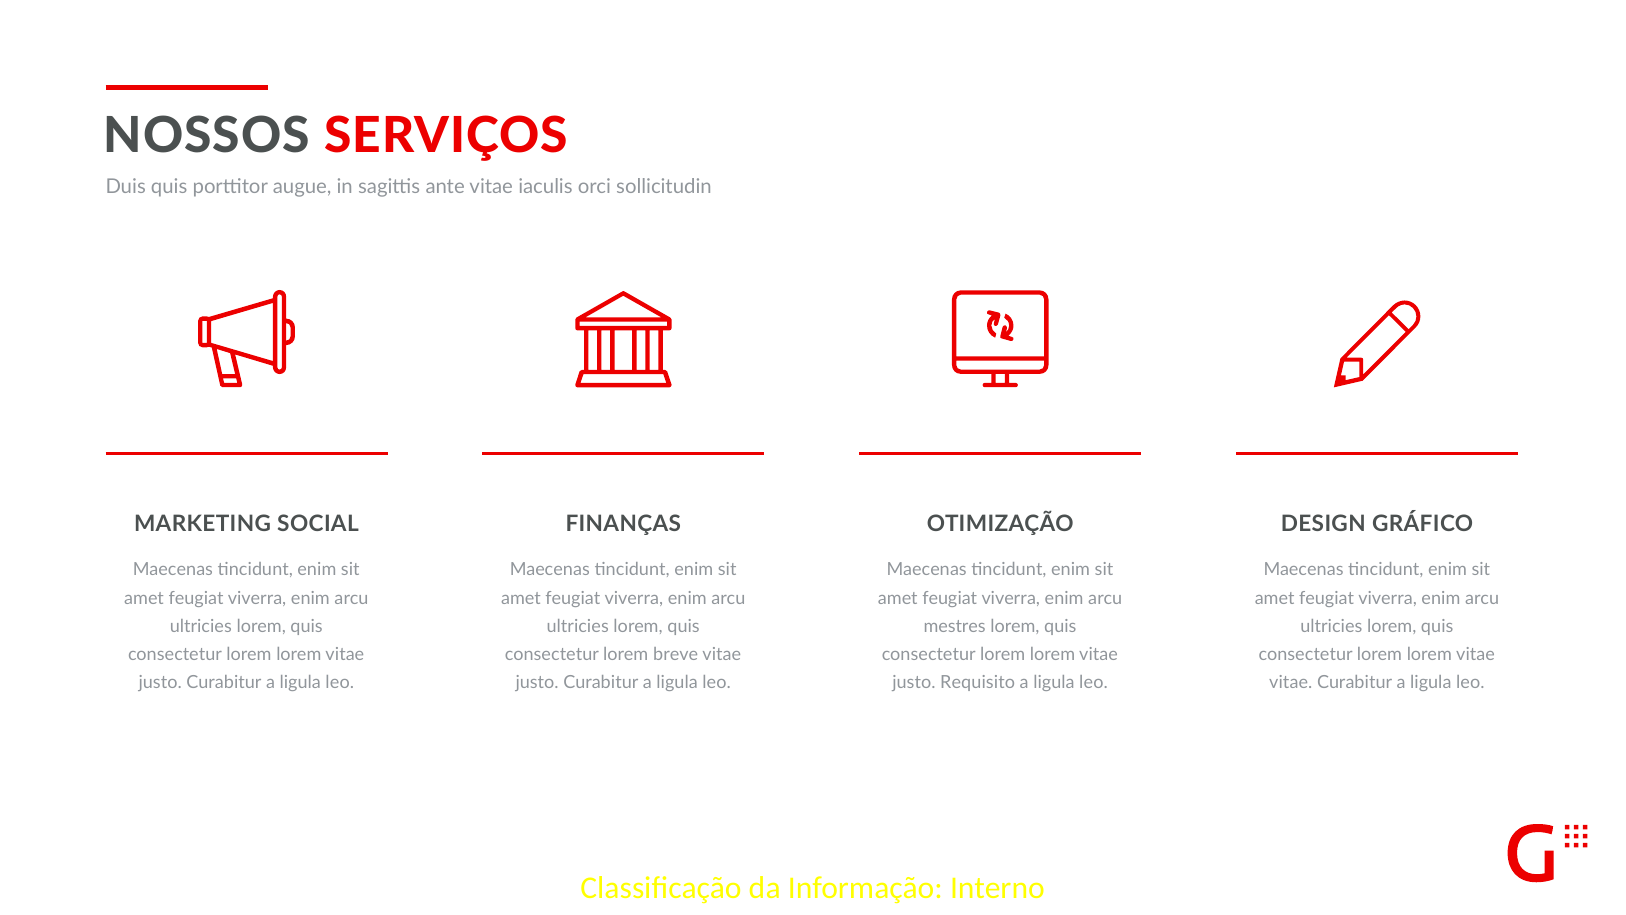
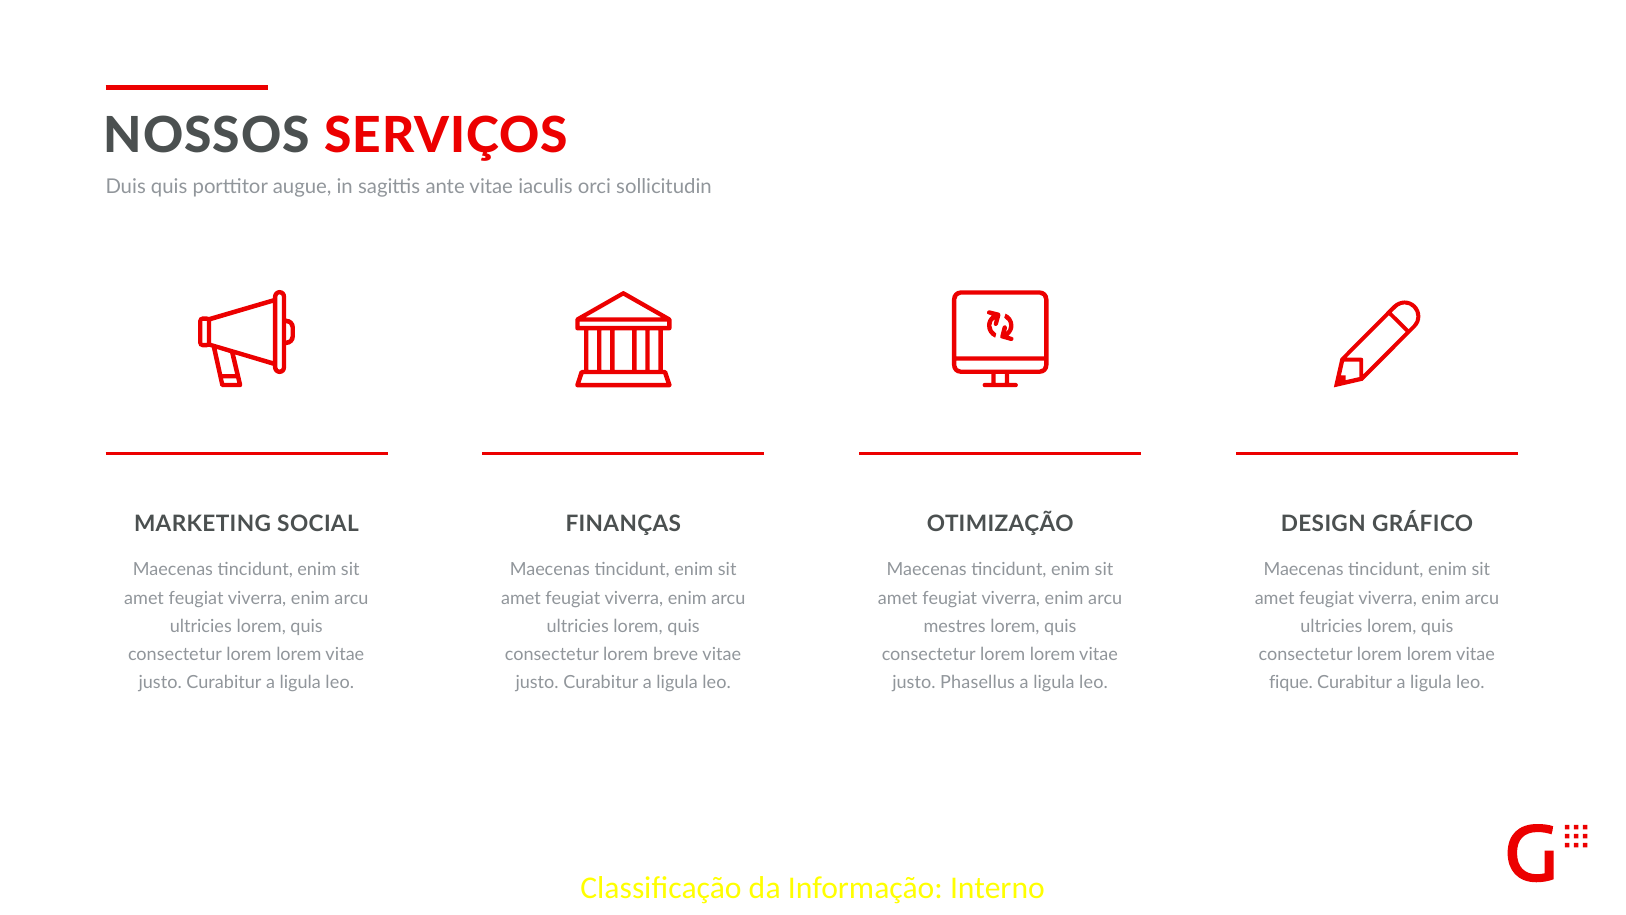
Requisito: Requisito -> Phasellus
vitae at (1291, 682): vitae -> fique
